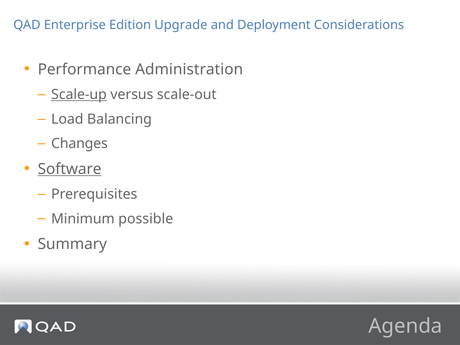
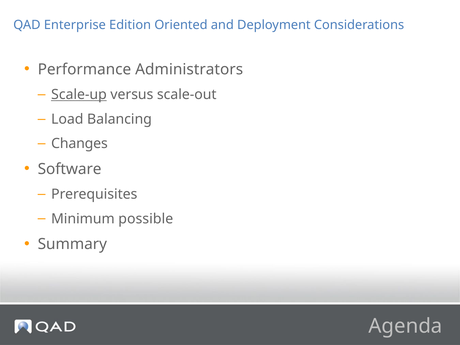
Upgrade: Upgrade -> Oriented
Administration: Administration -> Administrators
Software underline: present -> none
